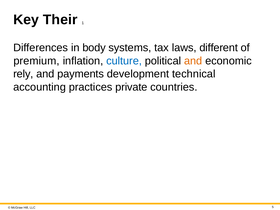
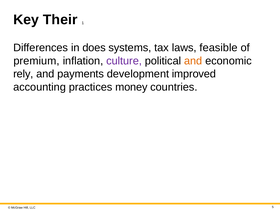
body: body -> does
different: different -> feasible
culture colour: blue -> purple
technical: technical -> improved
private: private -> money
